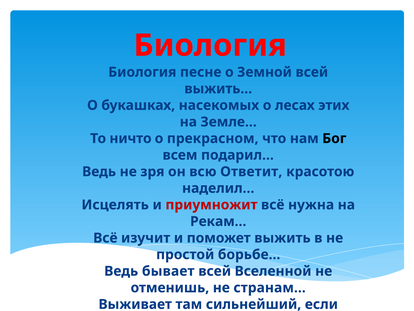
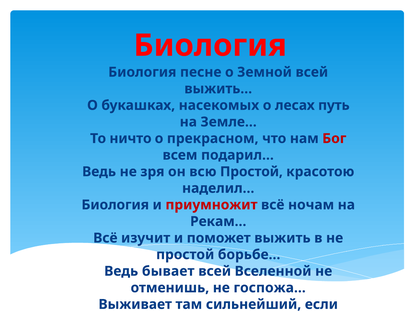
этих: этих -> путь
Бог colour: black -> red
всю Ответит: Ответит -> Простой
Исцелять at (115, 204): Исцелять -> Биология
нужна: нужна -> ночам
странам…: странам… -> госпожа…
